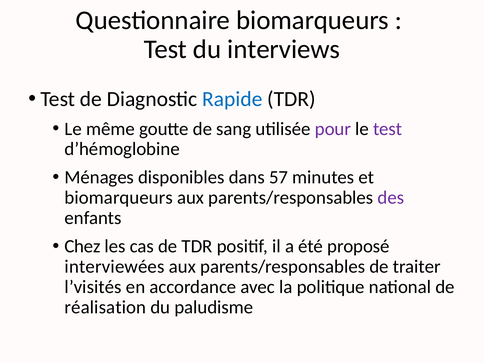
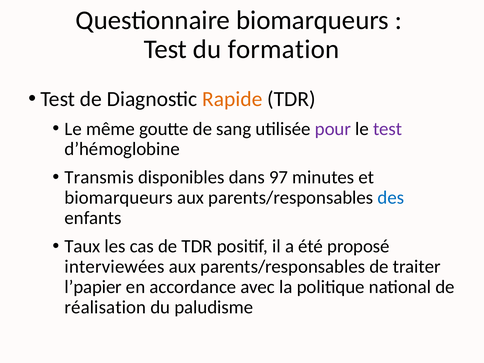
interviews: interviews -> formation
Rapide colour: blue -> orange
Ménages: Ménages -> Transmis
57: 57 -> 97
des colour: purple -> blue
Chez: Chez -> Taux
l’visités: l’visités -> l’papier
